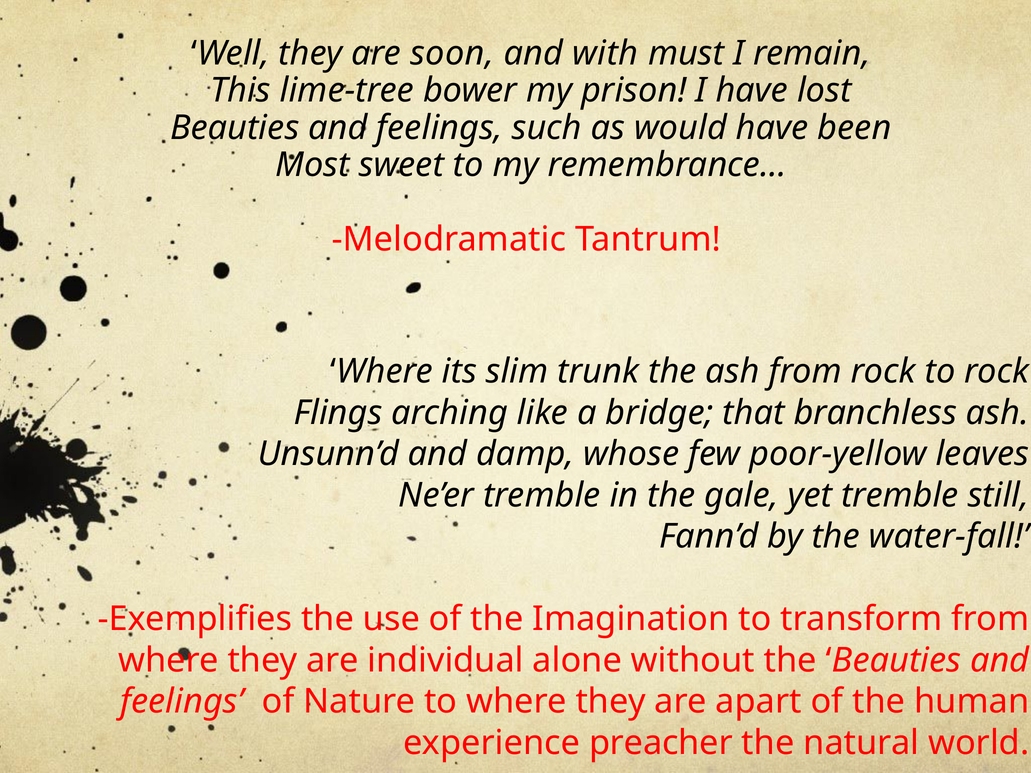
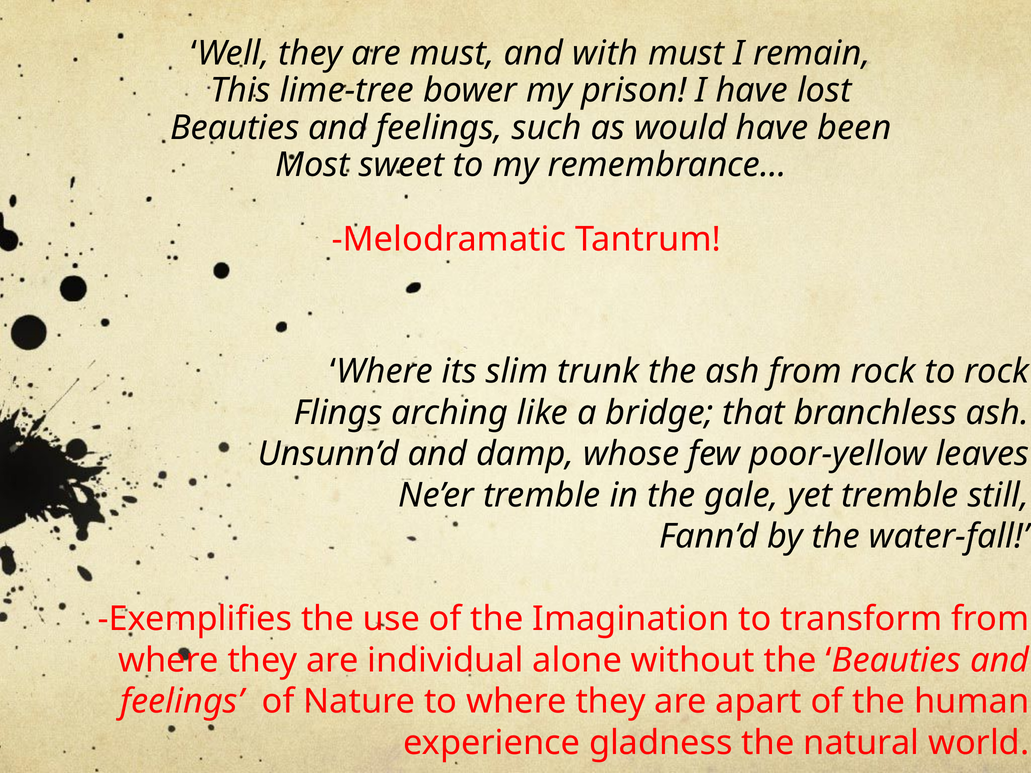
are soon: soon -> must
preacher: preacher -> gladness
